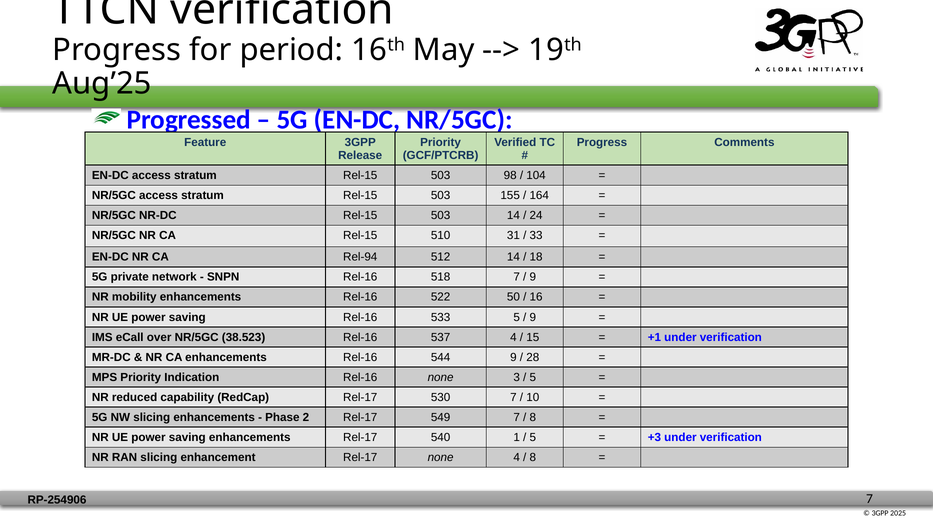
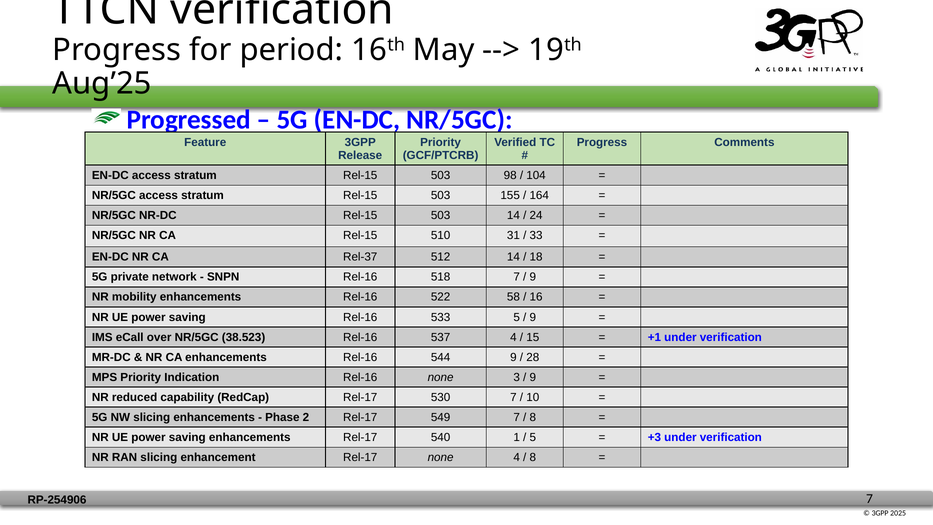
Rel-94: Rel-94 -> Rel-37
50: 50 -> 58
5 at (533, 377): 5 -> 9
